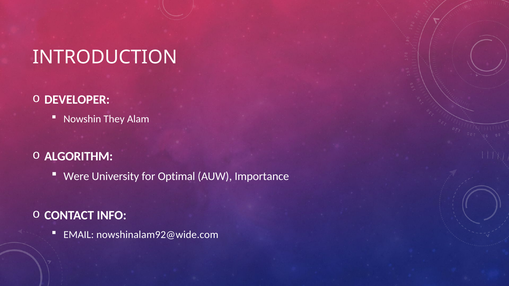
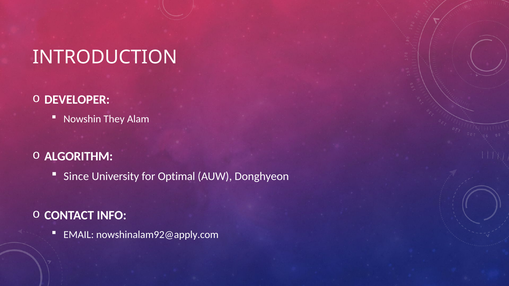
Were: Were -> Since
Importance: Importance -> Donghyeon
nowshinalam92@wide.com: nowshinalam92@wide.com -> nowshinalam92@apply.com
